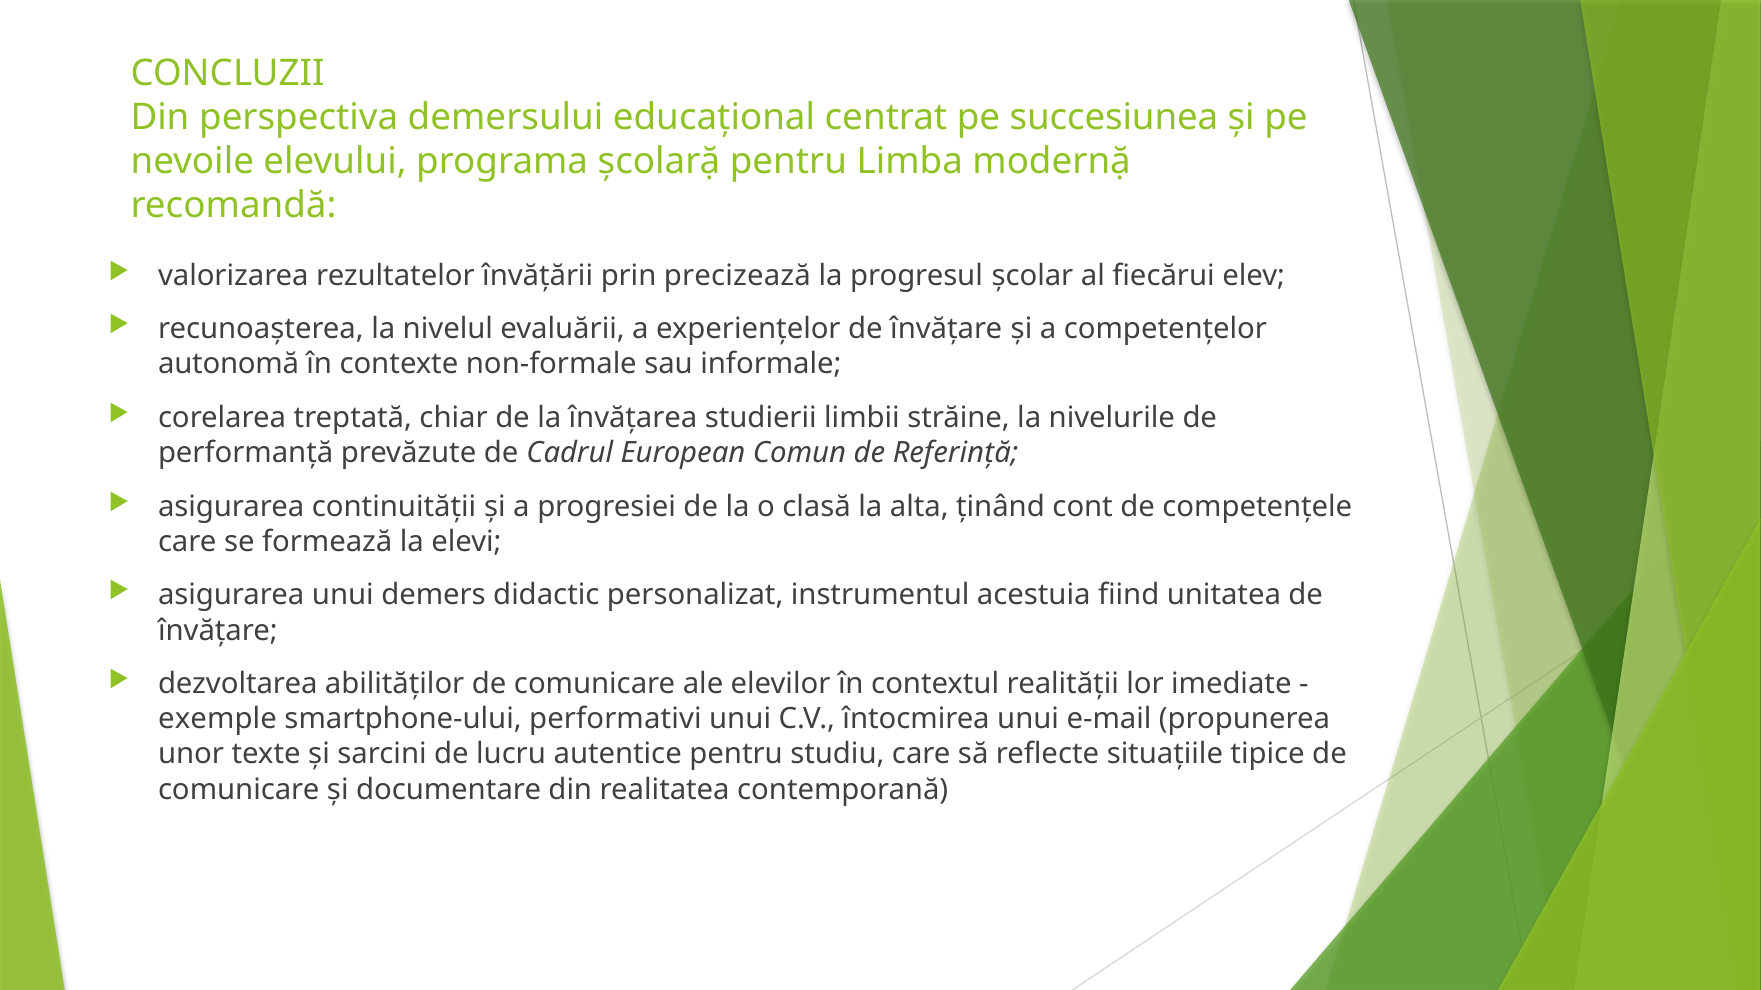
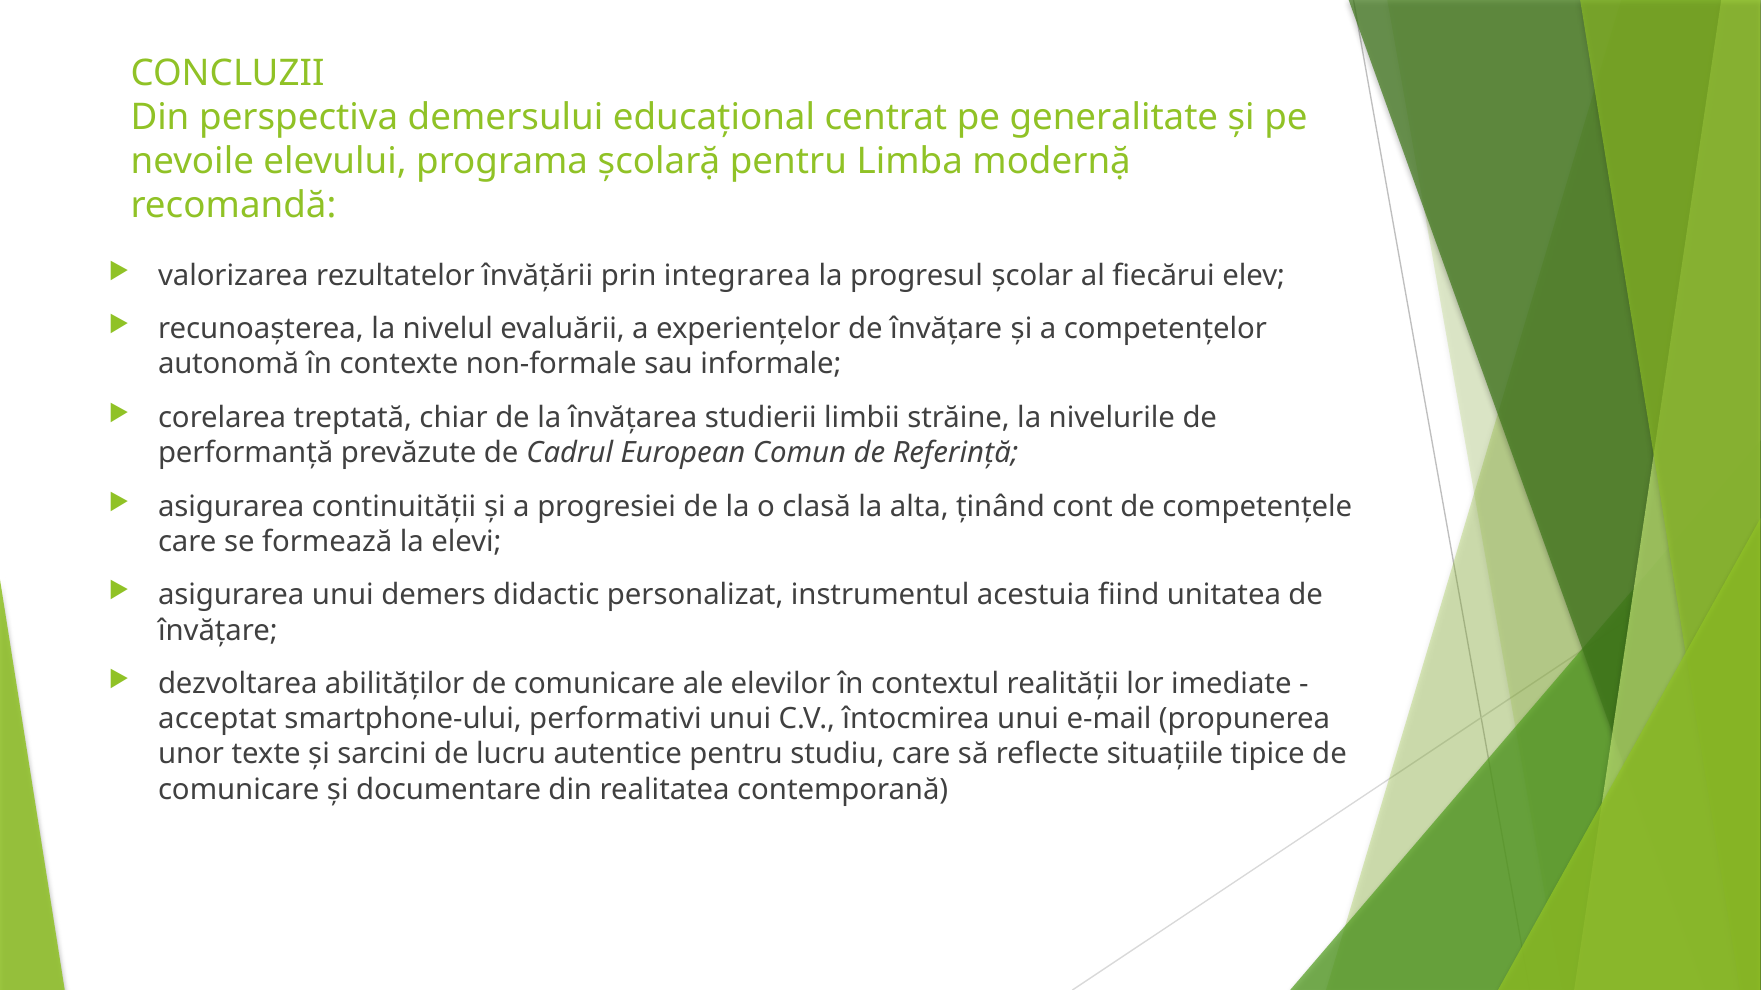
succesiunea: succesiunea -> generalitate
precizează: precizează -> integrarea
exemple: exemple -> acceptat
